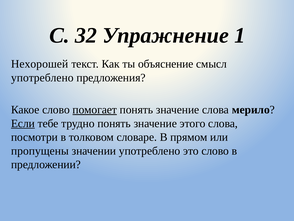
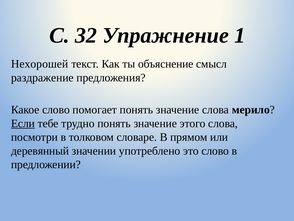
употреблено at (42, 77): употреблено -> раздражение
помогает underline: present -> none
пропущены: пропущены -> деревянный
